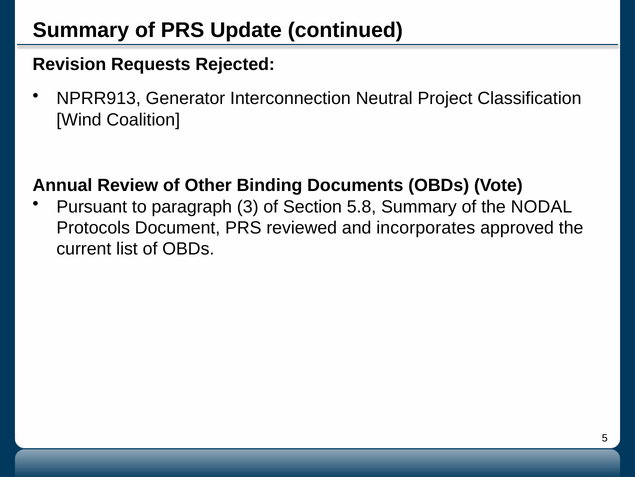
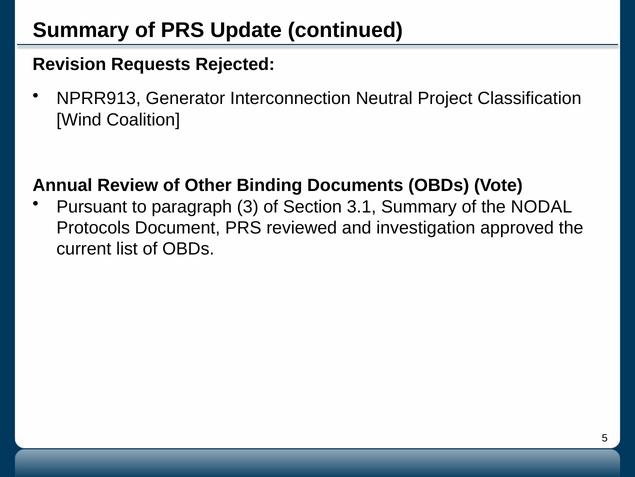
5.8: 5.8 -> 3.1
incorporates: incorporates -> investigation
